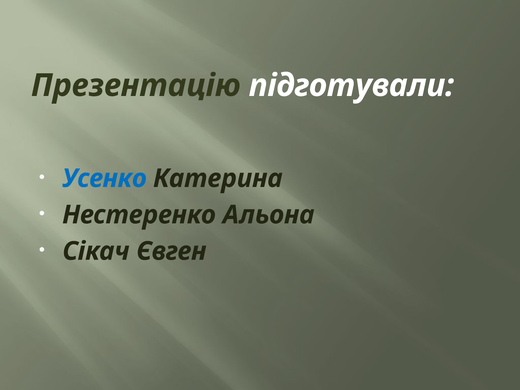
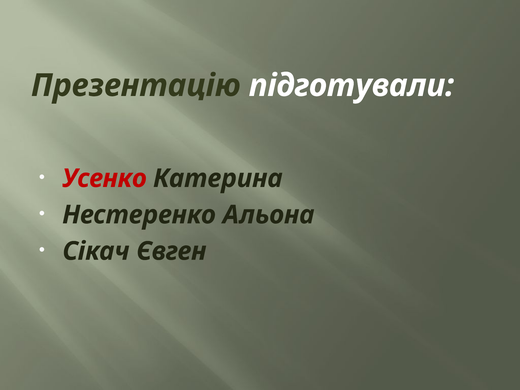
Усенко colour: blue -> red
